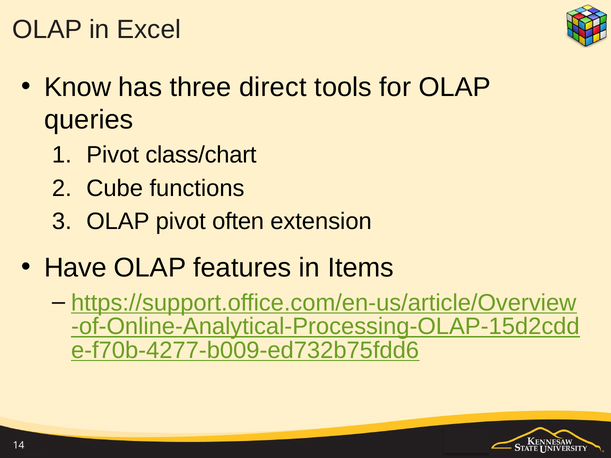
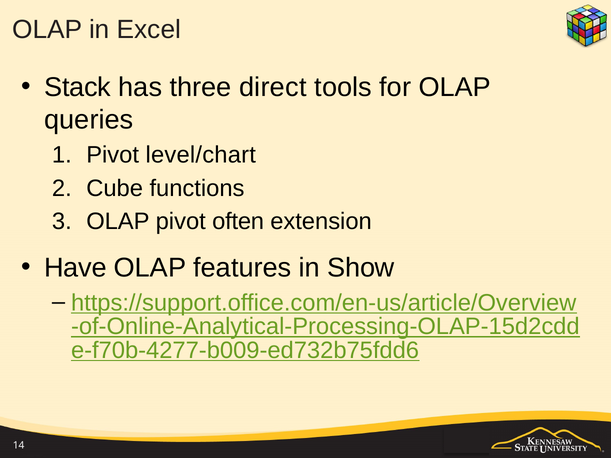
Know: Know -> Stack
class/chart: class/chart -> level/chart
Items: Items -> Show
